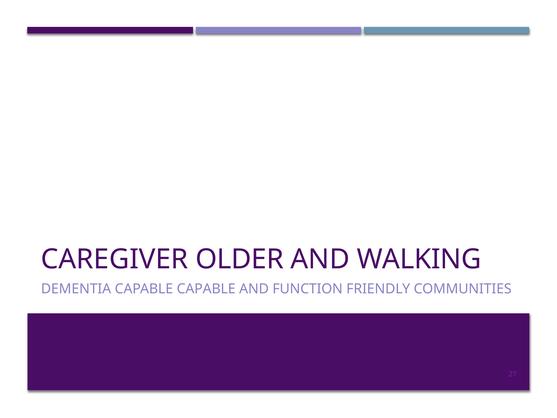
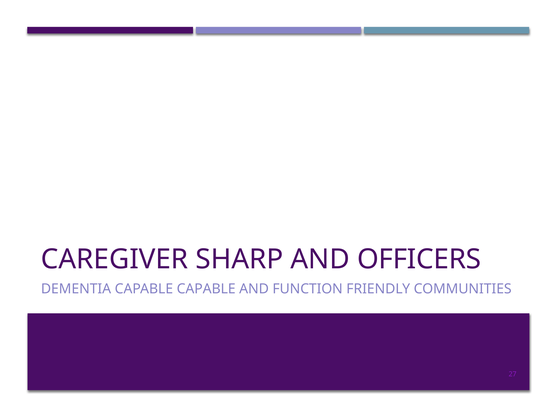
OLDER: OLDER -> SHARP
WALKING: WALKING -> OFFICERS
